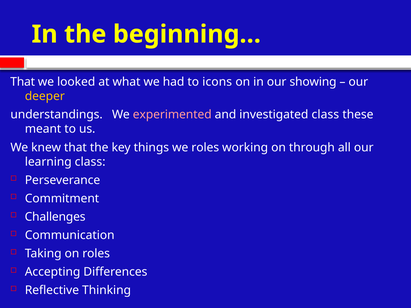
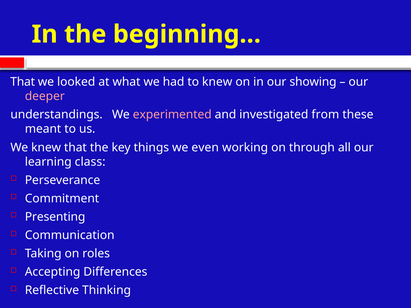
to icons: icons -> knew
deeper colour: yellow -> pink
investigated class: class -> from
we roles: roles -> even
Challenges: Challenges -> Presenting
